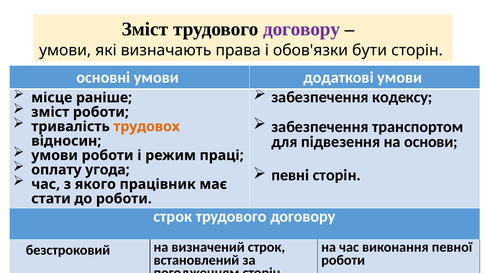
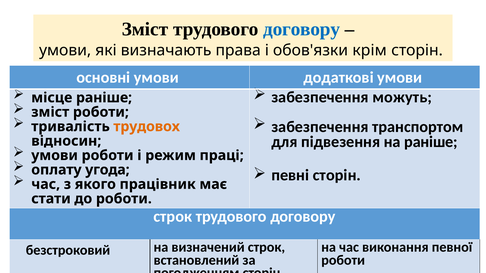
договору at (302, 29) colour: purple -> blue
бути: бути -> крім
кодексу: кодексу -> можуть
на основи: основи -> раніше
